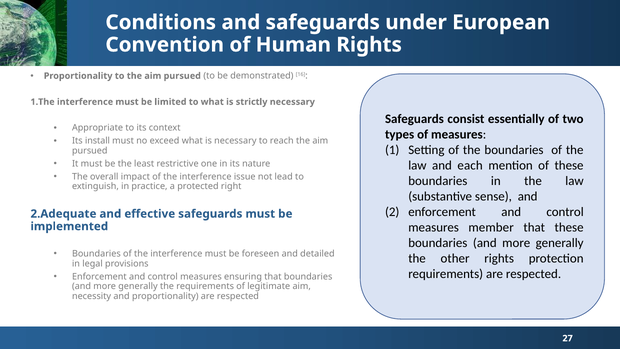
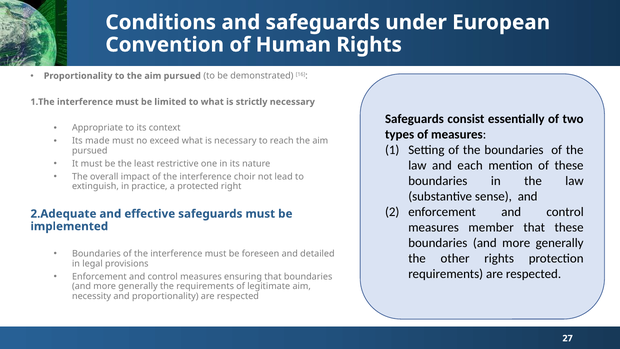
install: install -> made
issue: issue -> choir
